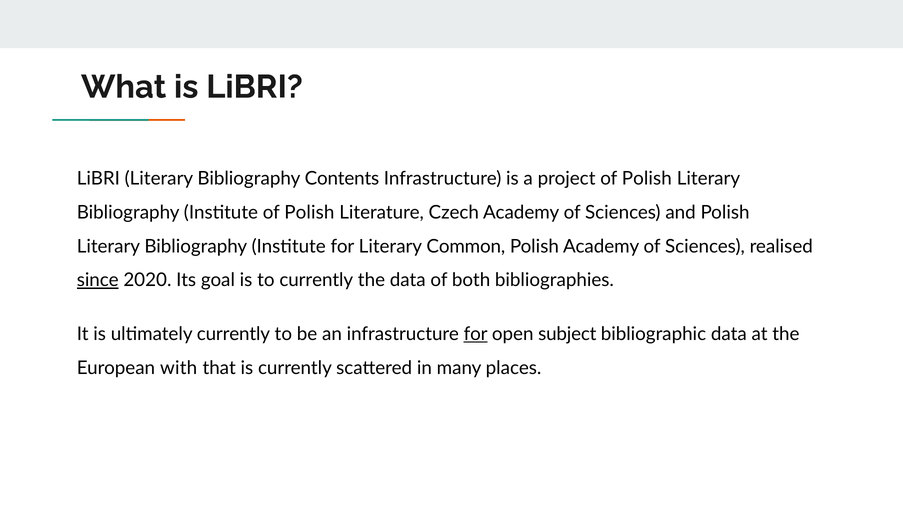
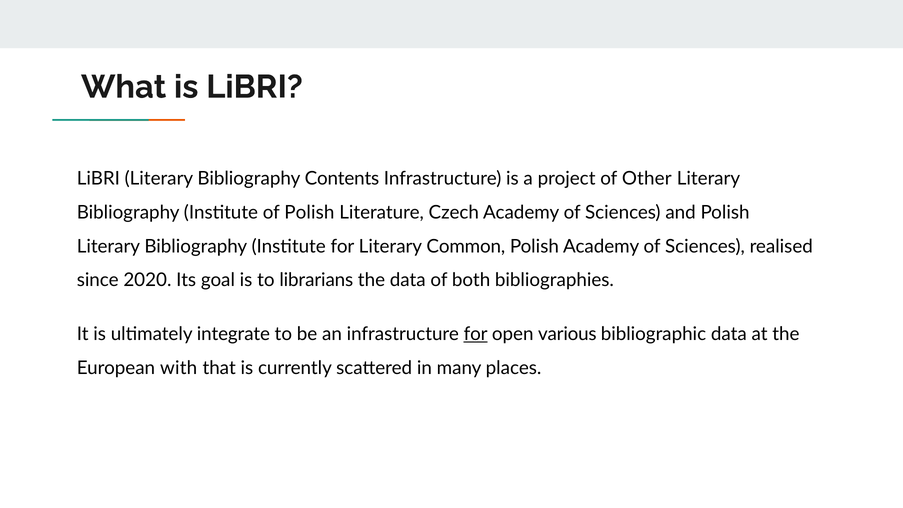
project of Polish: Polish -> Other
since underline: present -> none
to currently: currently -> librarians
ultimately currently: currently -> integrate
subject: subject -> various
